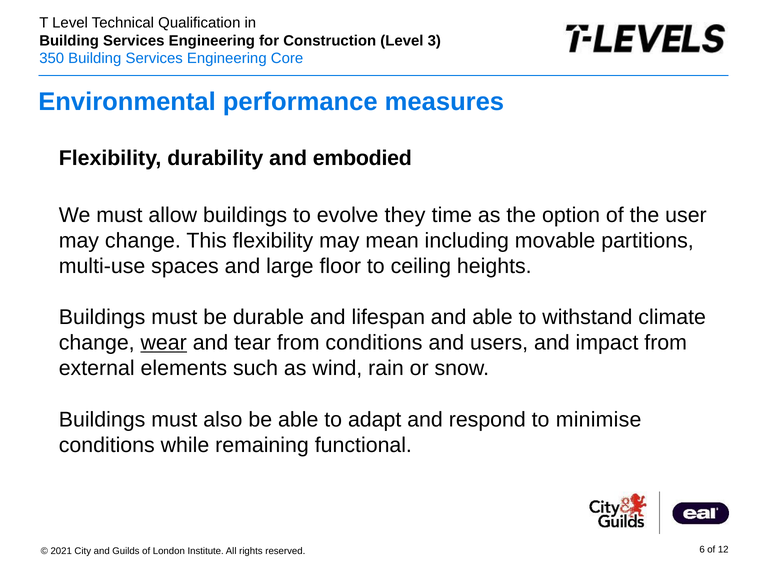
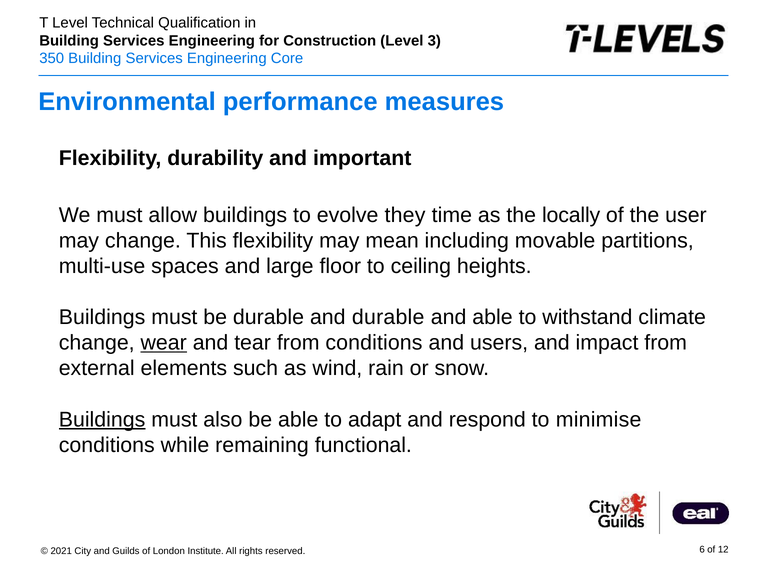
embodied: embodied -> important
option: option -> locally
and lifespan: lifespan -> durable
Buildings at (102, 420) underline: none -> present
